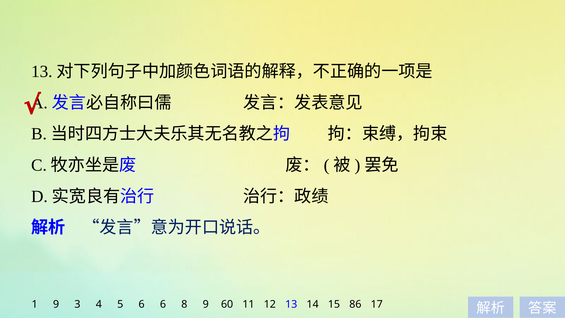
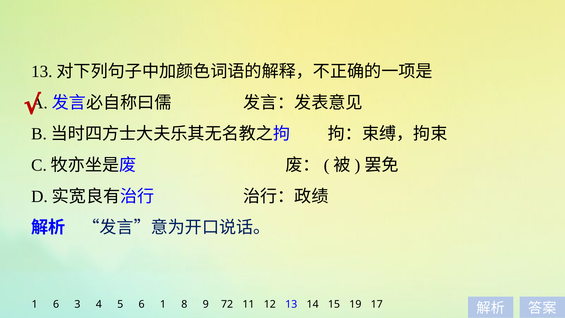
1 9: 9 -> 6
6 6: 6 -> 1
60: 60 -> 72
86: 86 -> 19
